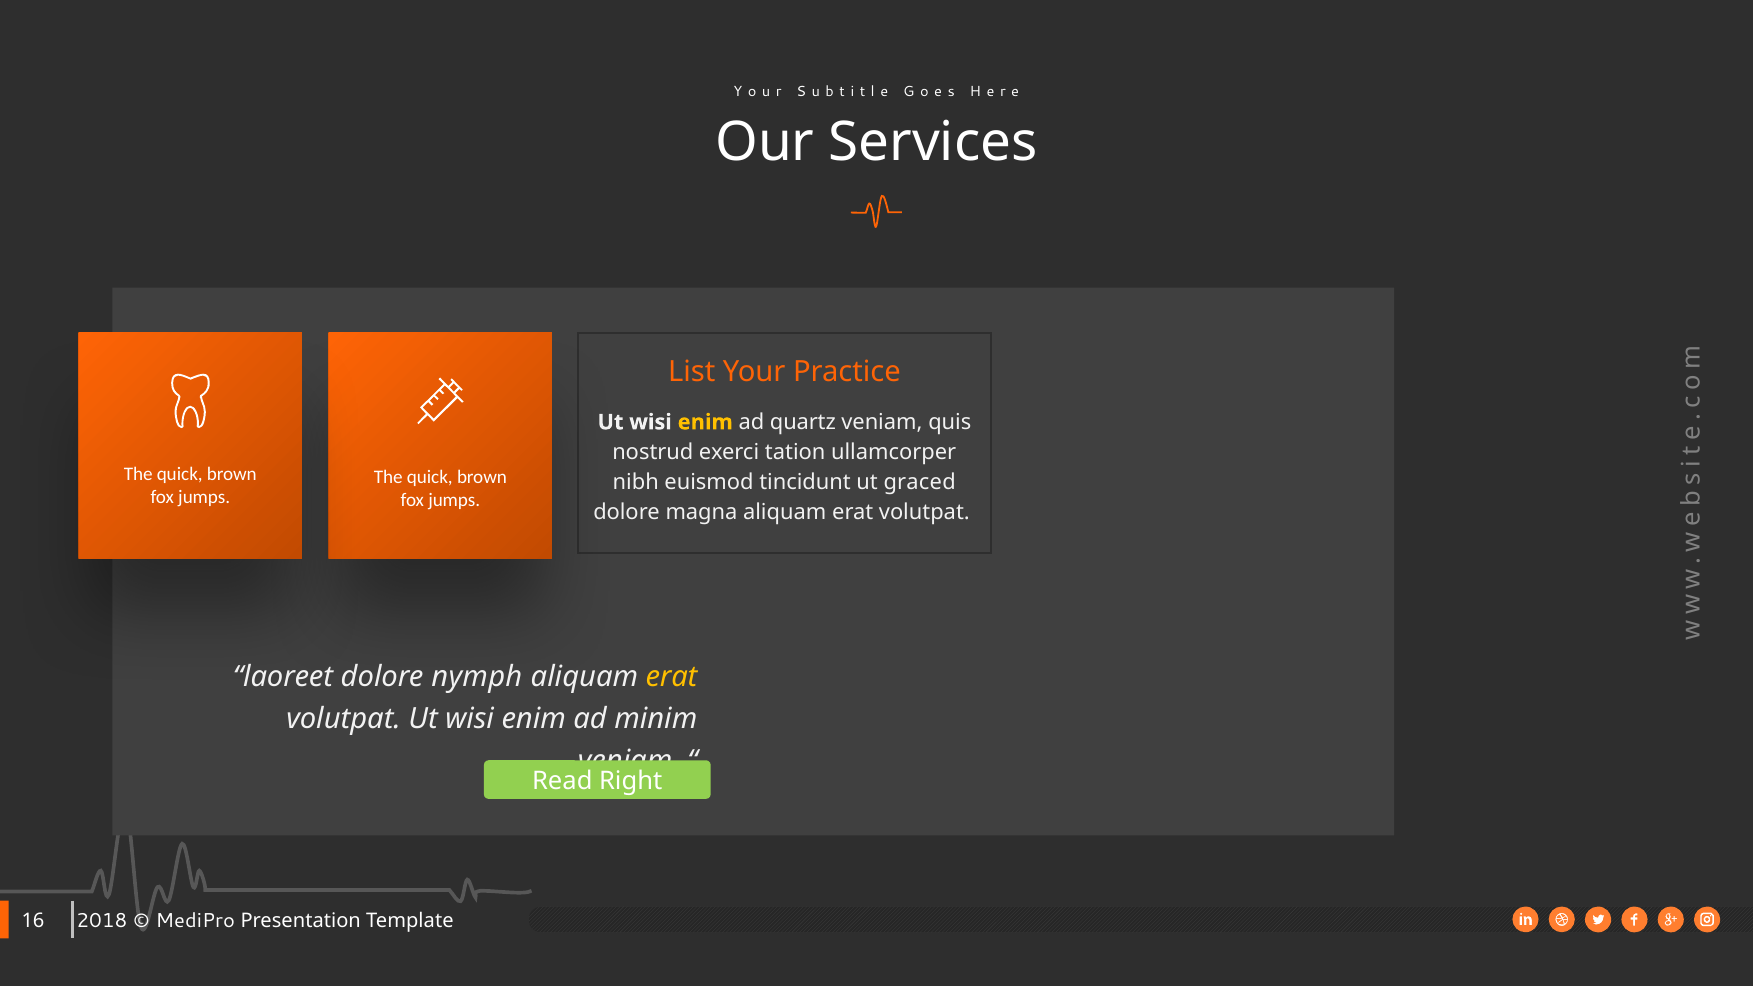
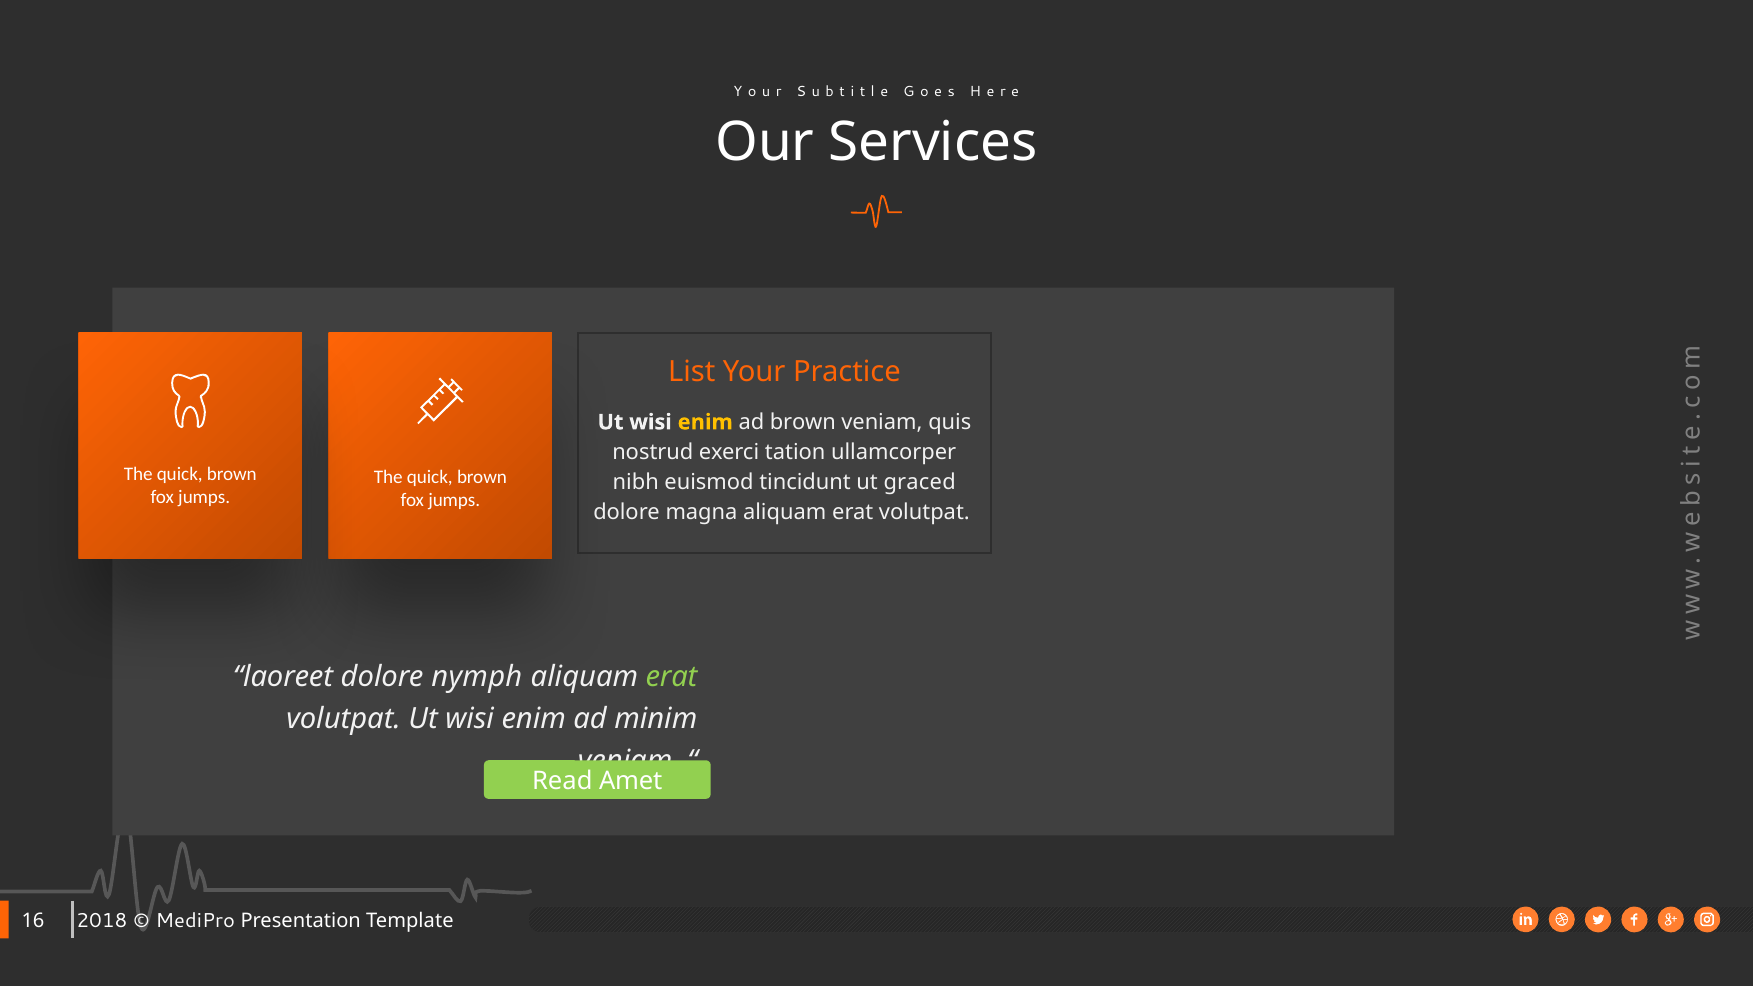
ad quartz: quartz -> brown
erat at (671, 677) colour: yellow -> light green
Right: Right -> Amet
